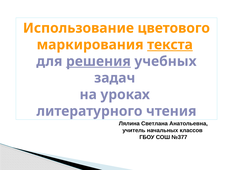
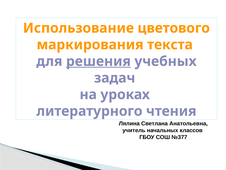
текста underline: present -> none
